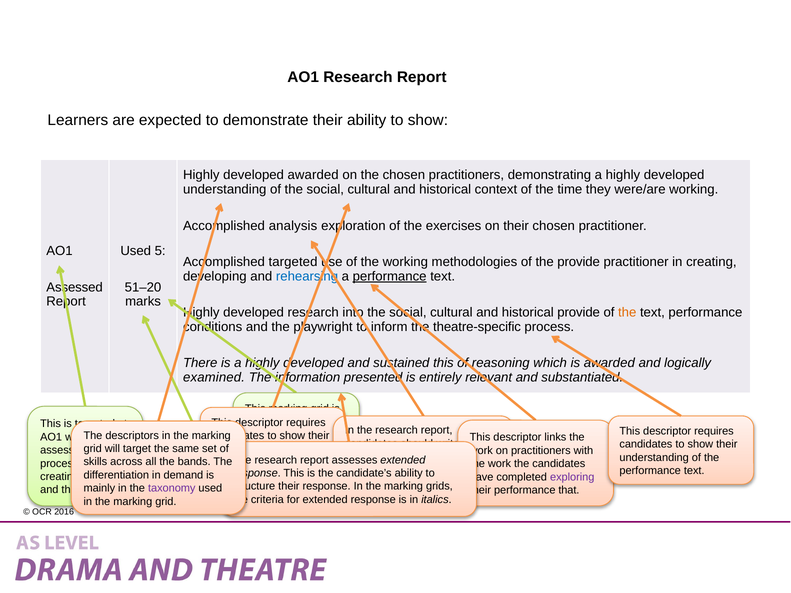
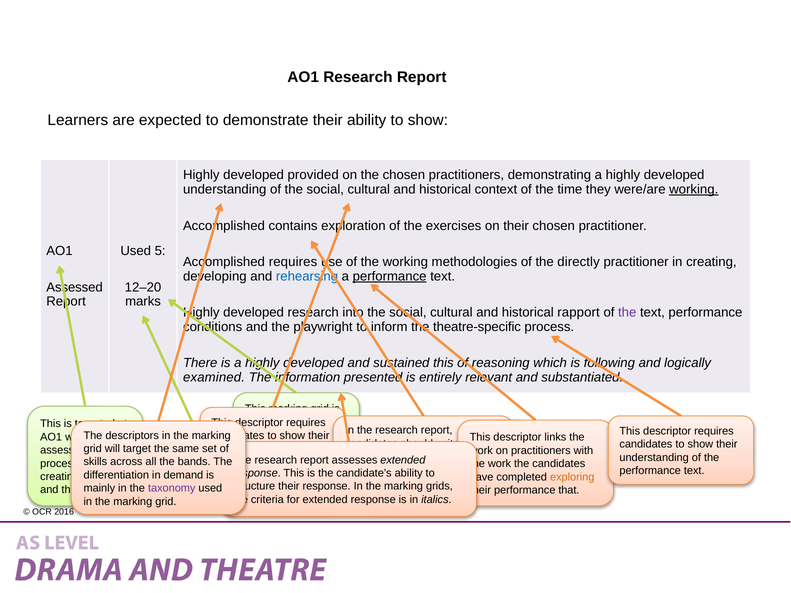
developed awarded: awarded -> provided
working at (694, 189) underline: none -> present
Accomplished analysis: analysis -> contains
Accomplished targeted: targeted -> requires
the provide: provide -> directly
51–20: 51–20 -> 12–20
historical provide: provide -> rapport
the at (627, 313) colour: orange -> purple
is awarded: awarded -> following
exploring colour: purple -> orange
